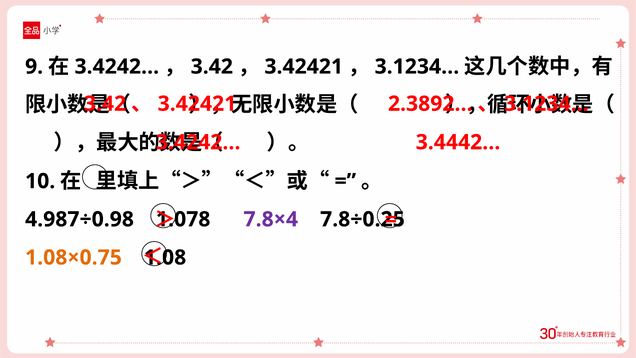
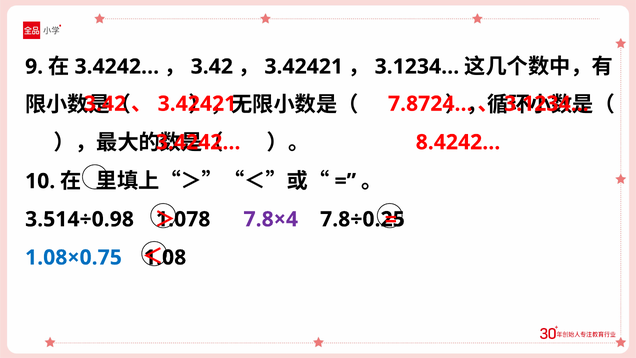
2.3892…: 2.3892… -> 7.8724…
3.4442…: 3.4442… -> 8.4242…
4.987÷0.98: 4.987÷0.98 -> 3.514÷0.98
1.08×0.75 colour: orange -> blue
